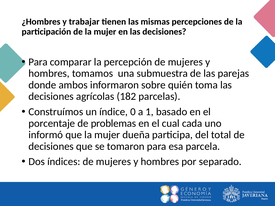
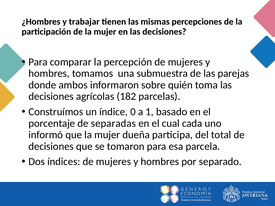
problemas: problemas -> separadas
